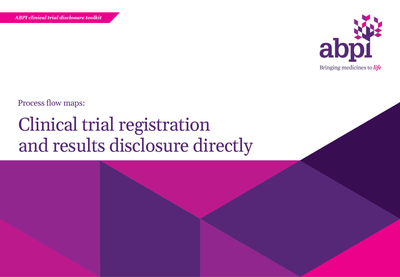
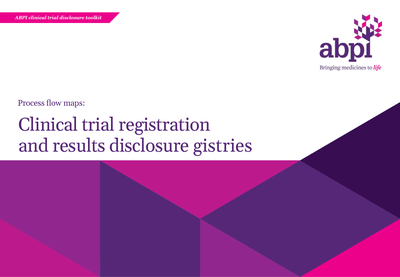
directly: directly -> gistries
